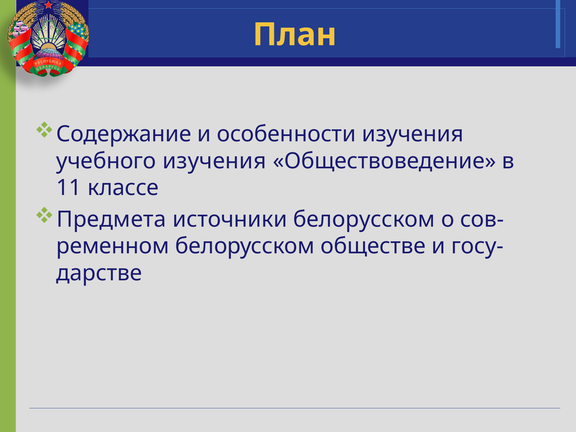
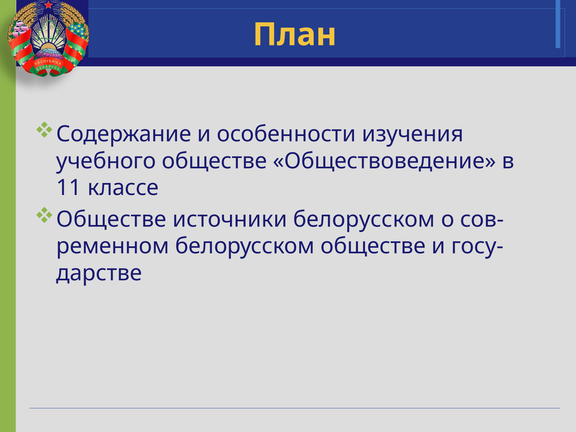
учебного изучения: изучения -> обществе
Предмета at (111, 219): Предмета -> Обществе
